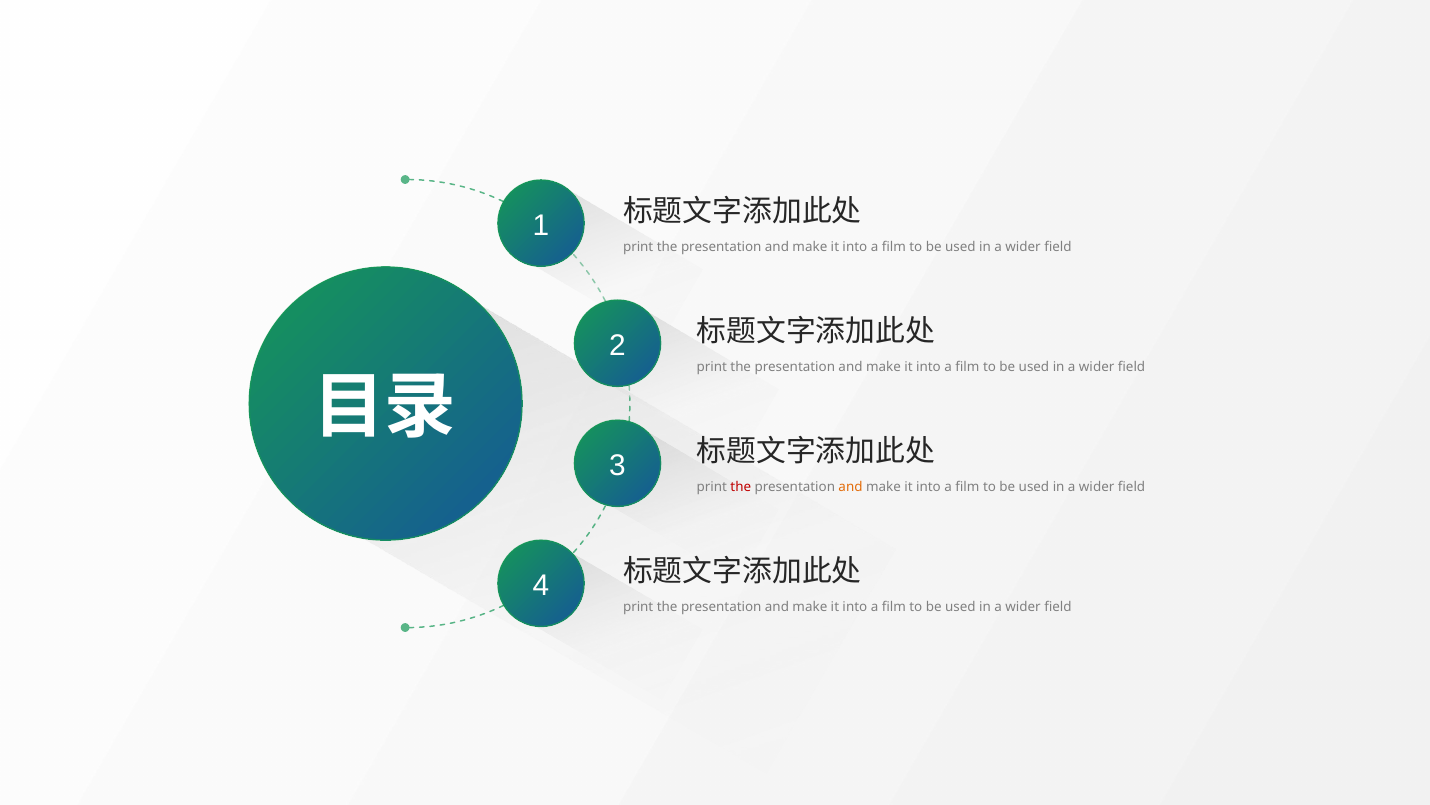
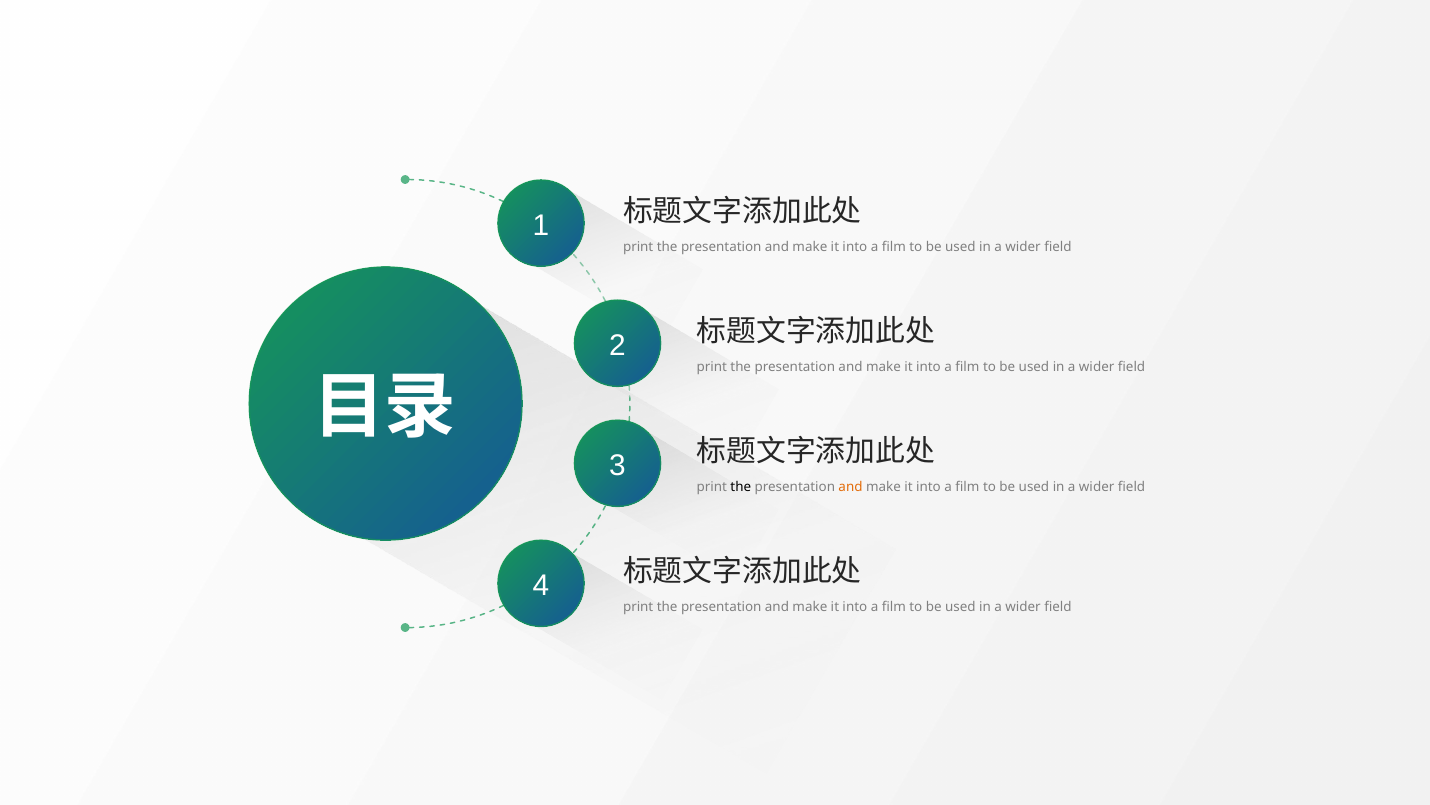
the at (741, 487) colour: red -> black
